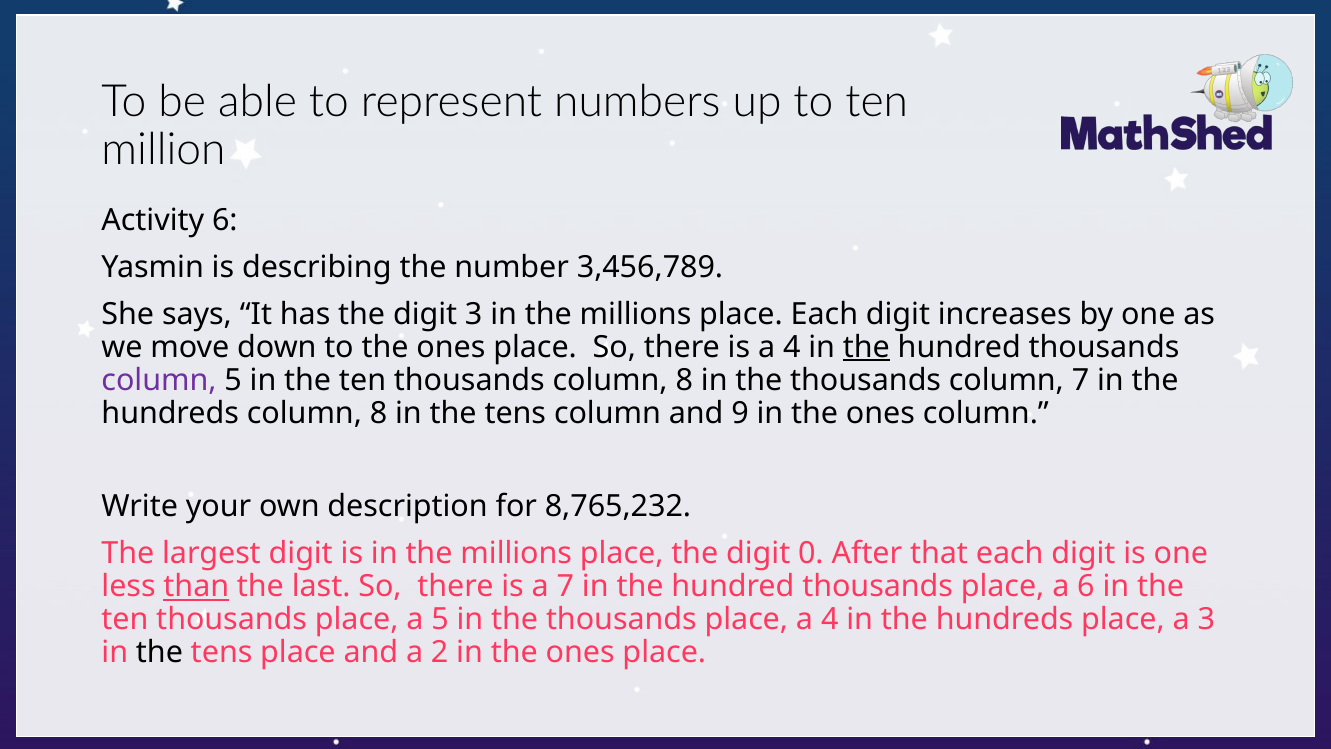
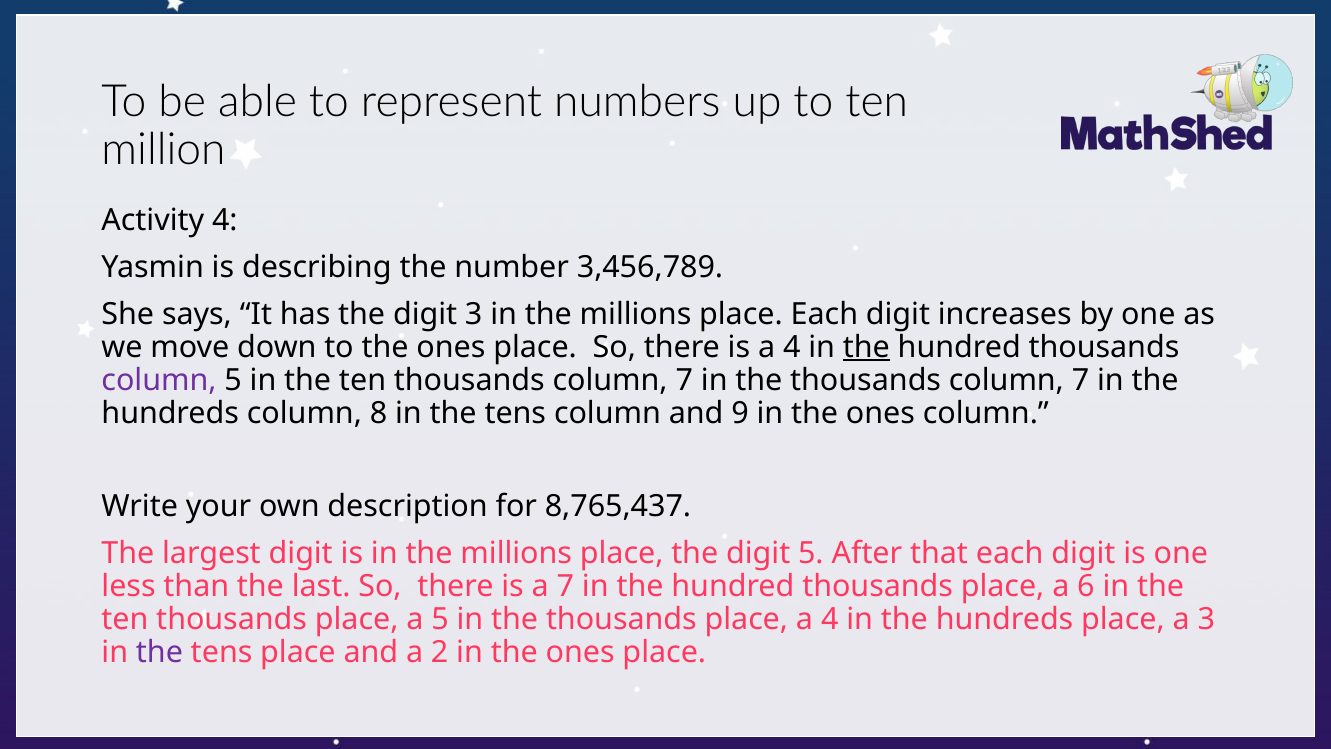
Activity 6: 6 -> 4
ten thousands column 8: 8 -> 7
8,765,232: 8,765,232 -> 8,765,437
digit 0: 0 -> 5
than underline: present -> none
the at (159, 652) colour: black -> purple
